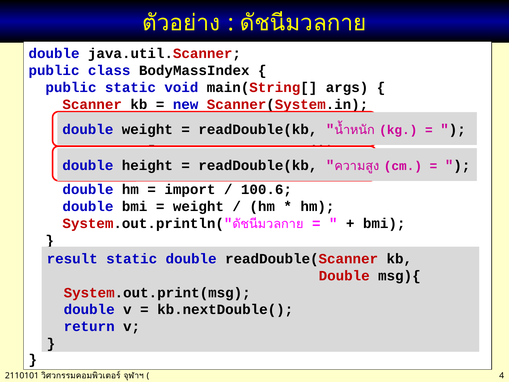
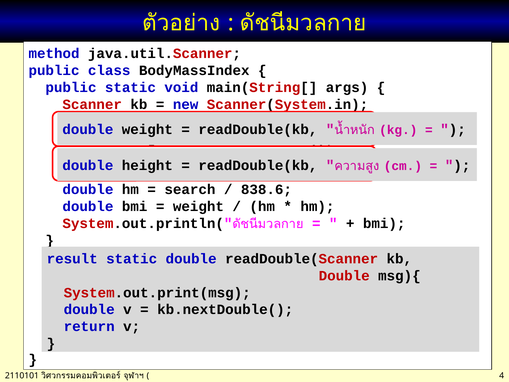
double at (54, 54): double -> method
import: import -> search
100.6: 100.6 -> 838.6
